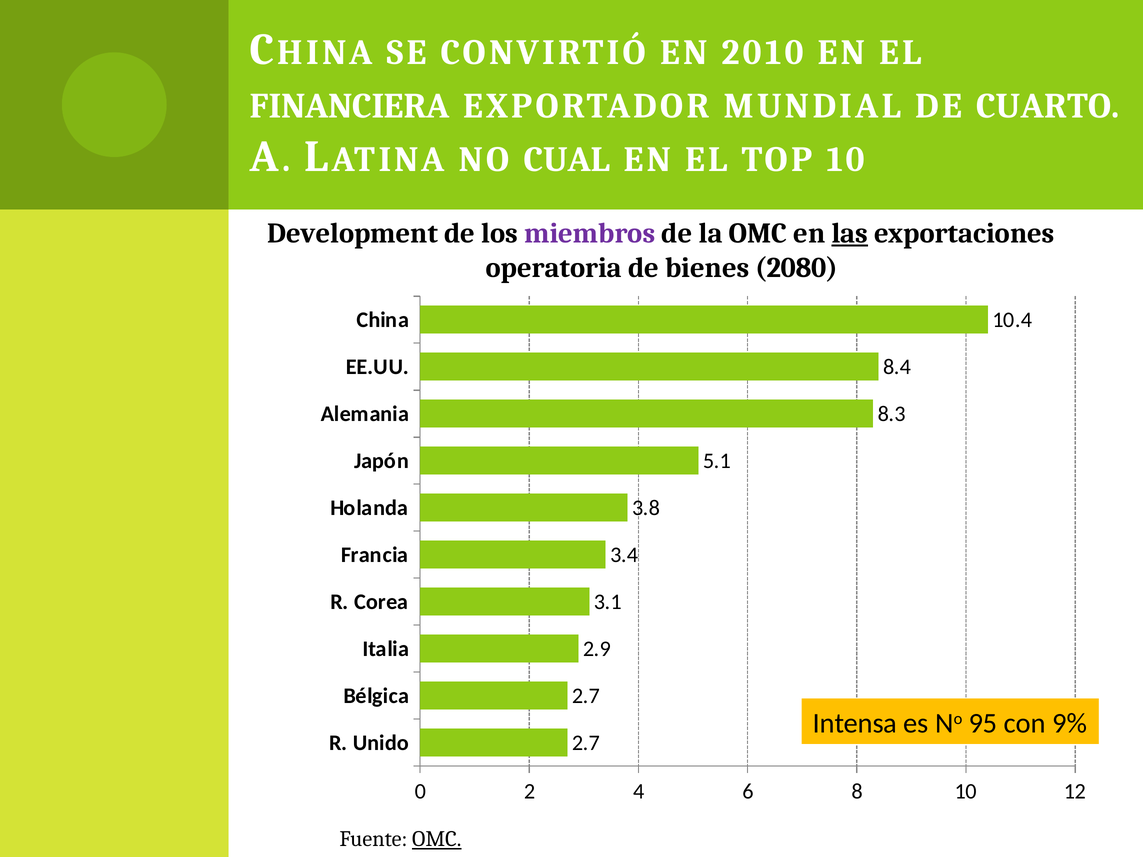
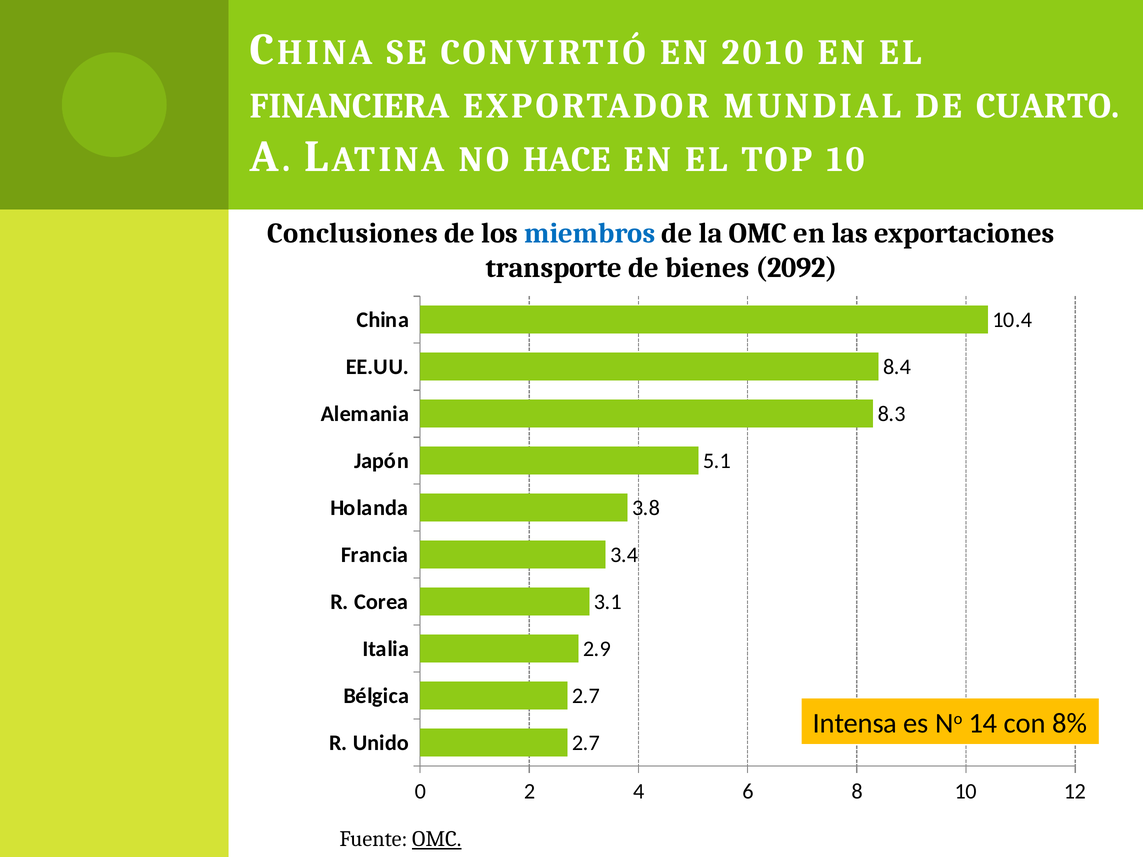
CUAL: CUAL -> HACE
Development: Development -> Conclusiones
miembros colour: purple -> blue
las underline: present -> none
operatoria: operatoria -> transporte
2080: 2080 -> 2092
95: 95 -> 14
9%: 9% -> 8%
